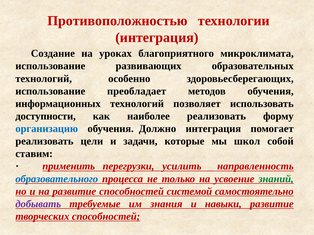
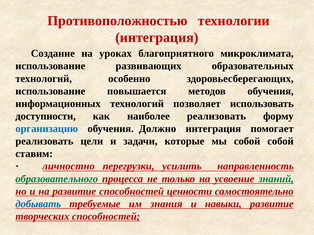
преобладает: преобладает -> повышается
мы школ: школ -> собой
применить: применить -> личностно
образовательного colour: blue -> green
системой: системой -> ценности
добывать colour: purple -> blue
